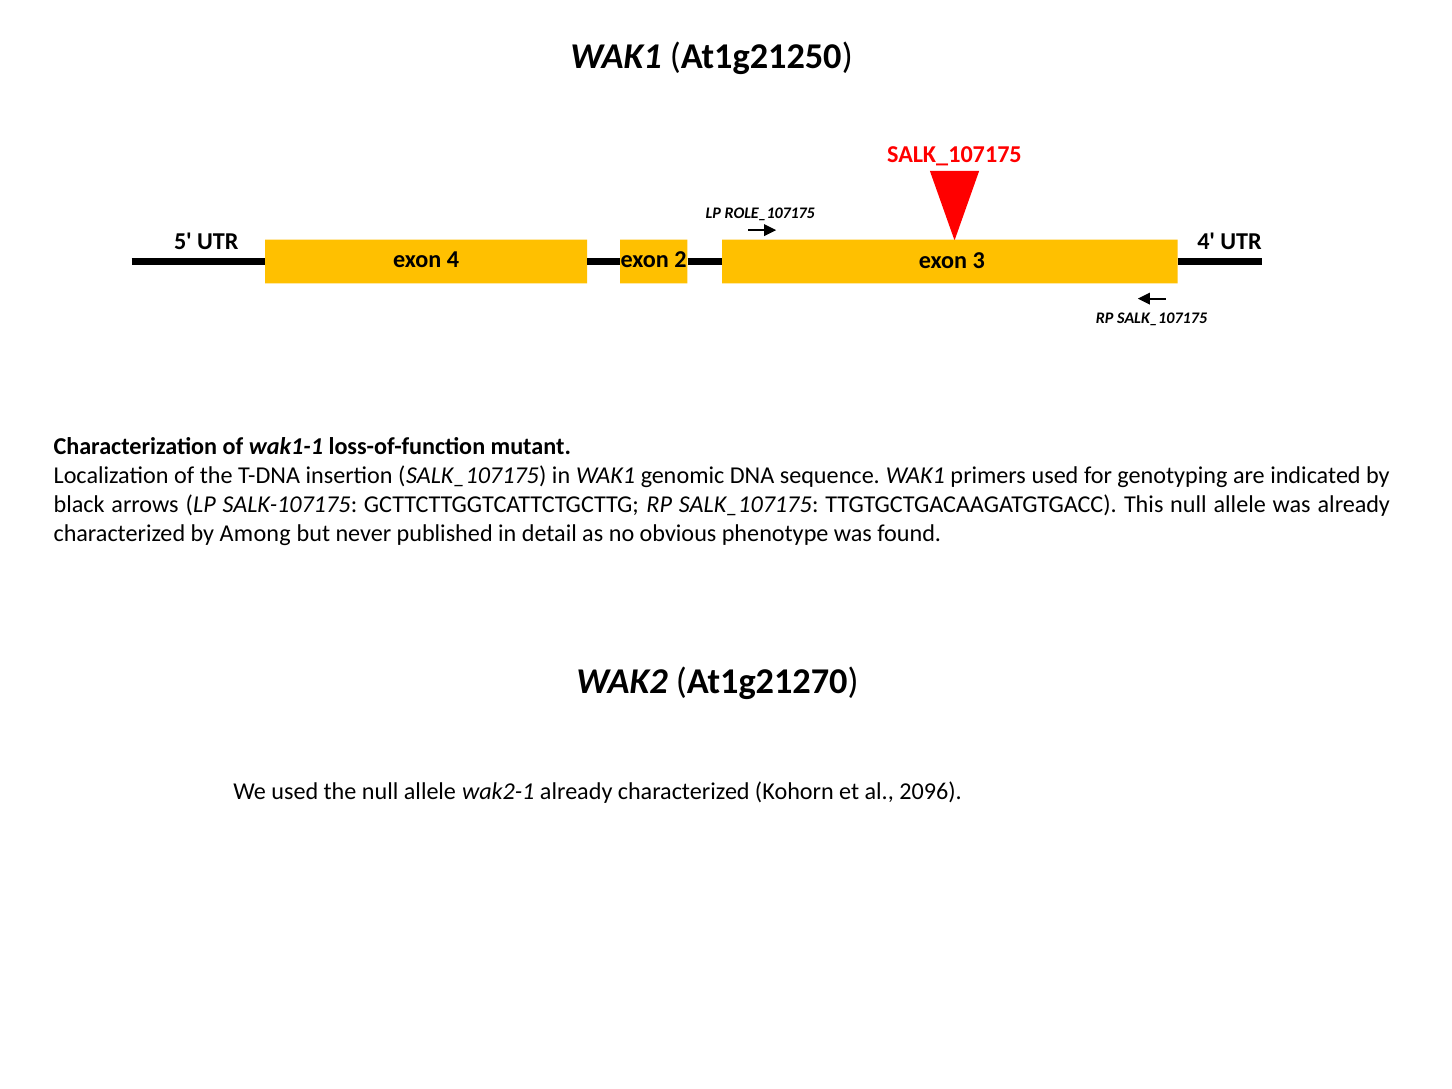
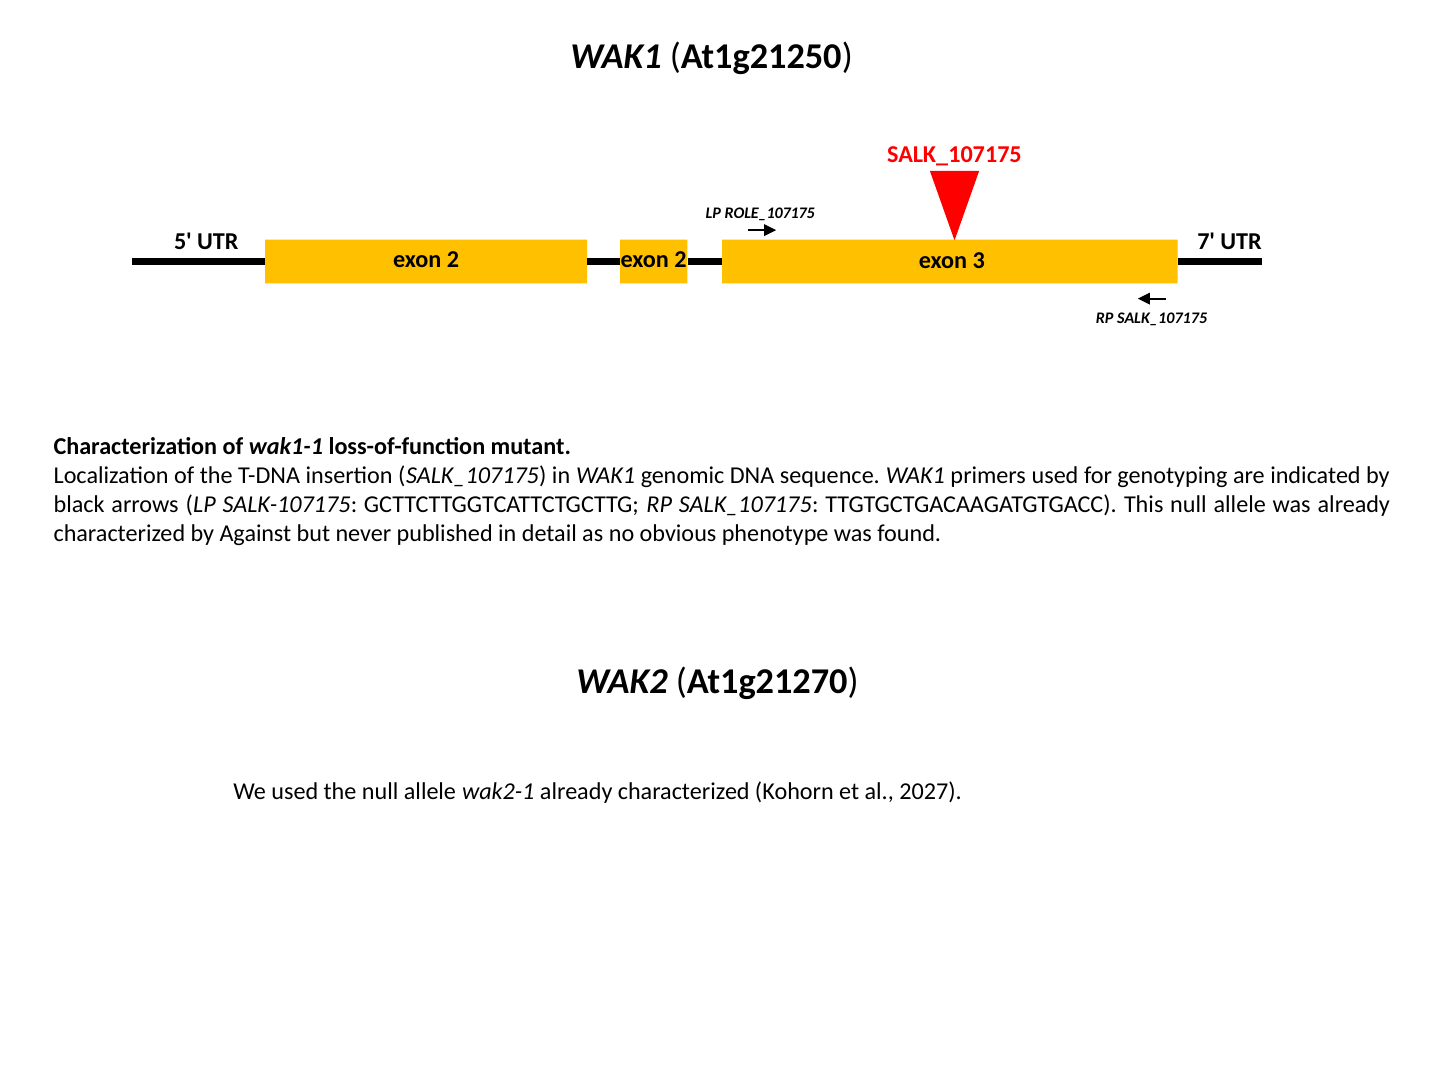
UTR 4: 4 -> 7
4 at (453, 259): 4 -> 2
Among: Among -> Against
2096: 2096 -> 2027
